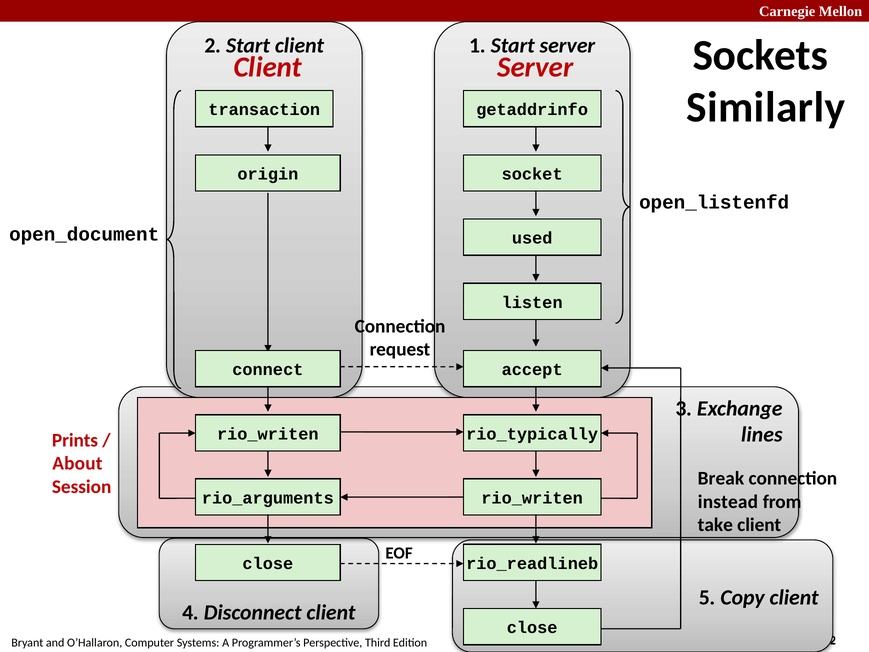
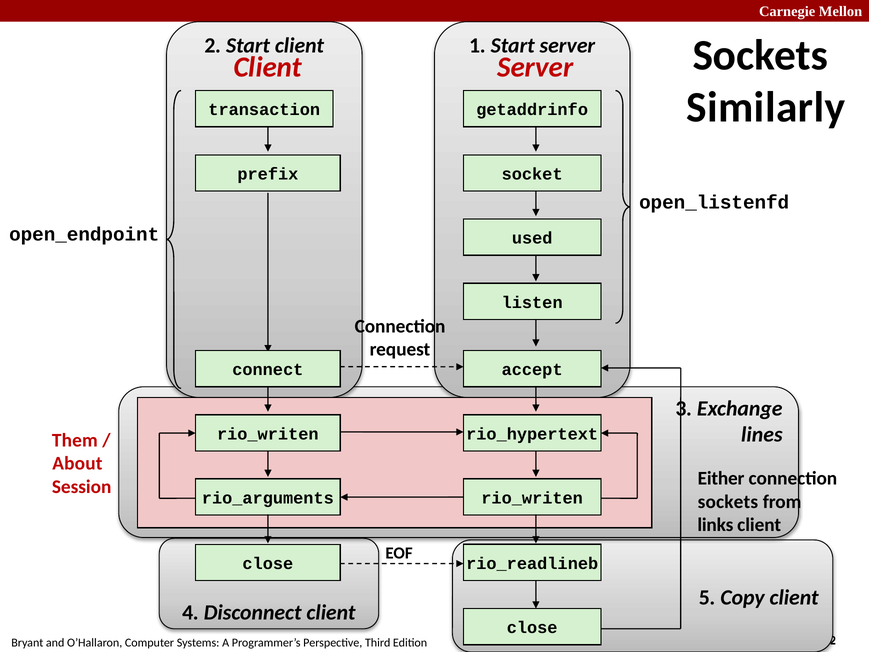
origin: origin -> prefix
open_document: open_document -> open_endpoint
rio_typically: rio_typically -> rio_hypertext
Prints: Prints -> Them
Break: Break -> Either
instead at (728, 502): instead -> sockets
take: take -> links
